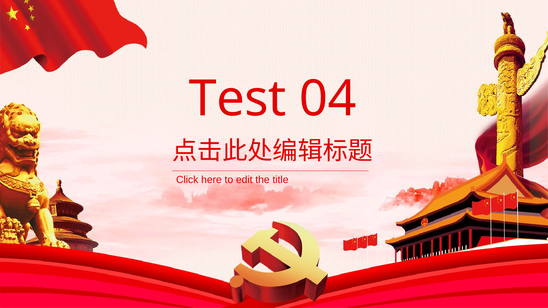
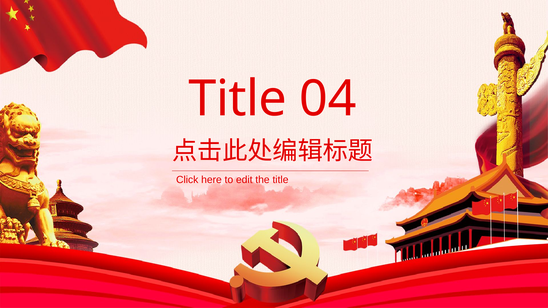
Test at (238, 99): Test -> Title
